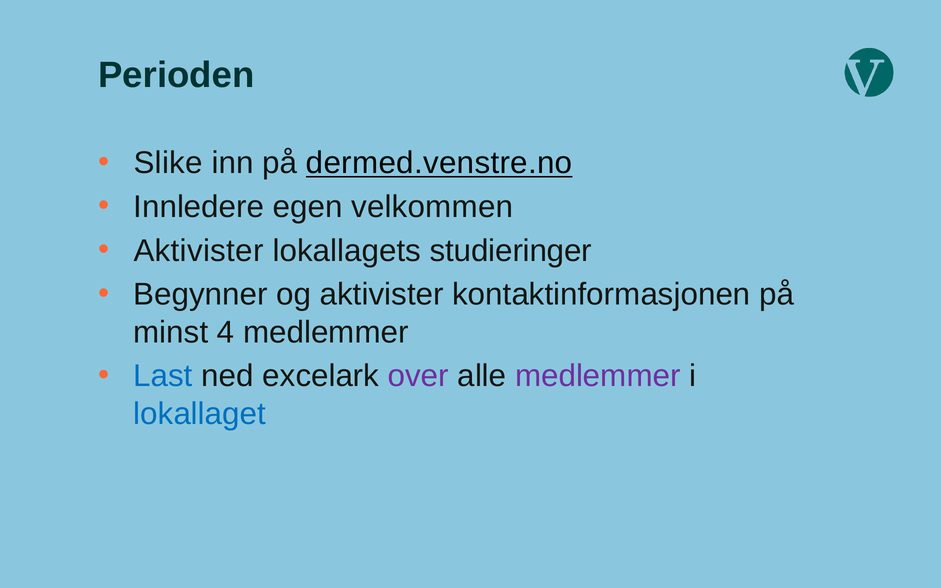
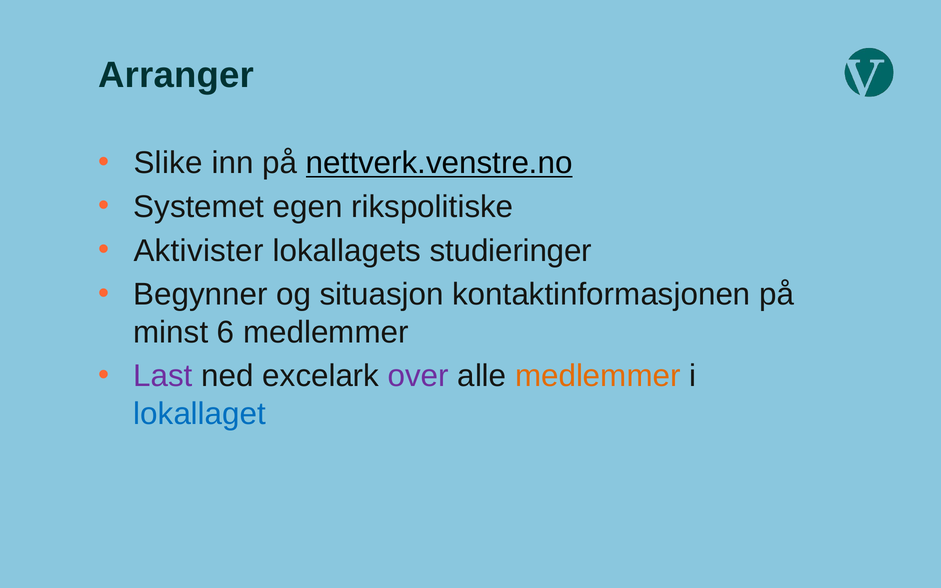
Perioden: Perioden -> Arranger
dermed.venstre.no: dermed.venstre.no -> nettverk.venstre.no
Innledere: Innledere -> Systemet
velkommen: velkommen -> rikspolitiske
og aktivister: aktivister -> situasjon
4: 4 -> 6
Last colour: blue -> purple
medlemmer at (598, 376) colour: purple -> orange
